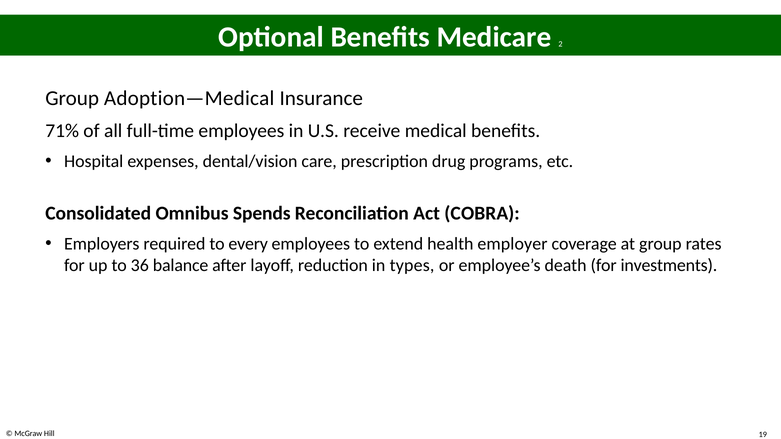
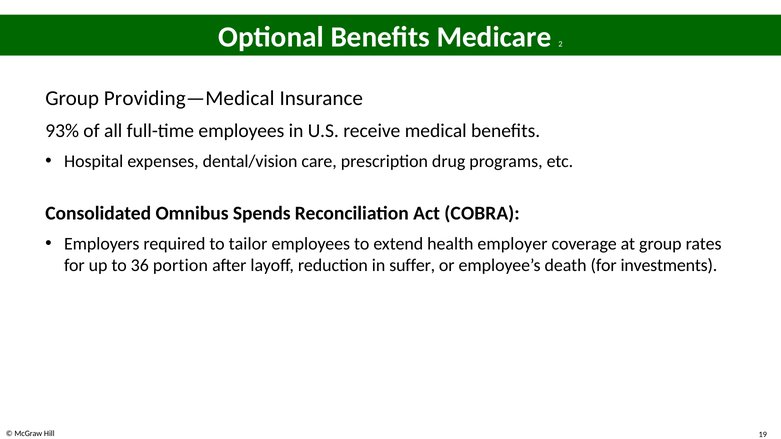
Adoption—Medical: Adoption—Medical -> Providing—Medical
71%: 71% -> 93%
every: every -> tailor
balance: balance -> portion
types: types -> suffer
